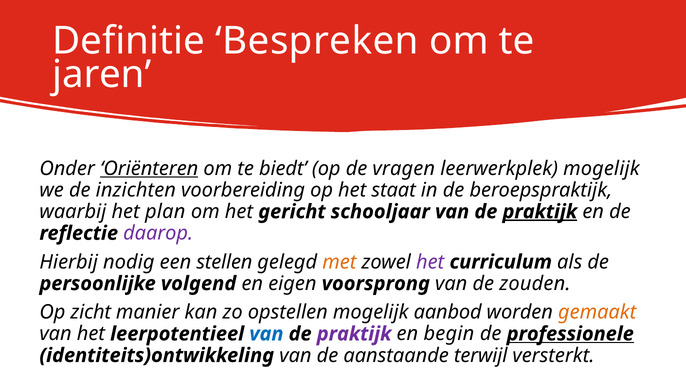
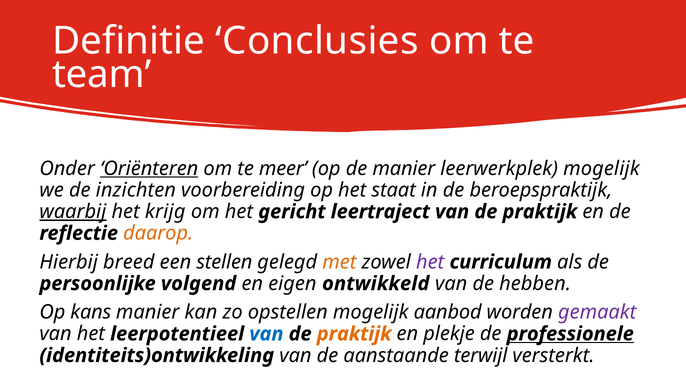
Bespreken: Bespreken -> Conclusies
jaren: jaren -> team
biedt: biedt -> meer
de vragen: vragen -> manier
waarbij underline: none -> present
plan: plan -> krijg
schooljaar: schooljaar -> leertraject
praktijk at (540, 212) underline: present -> none
daarop colour: purple -> orange
nodig: nodig -> breed
voorsprong: voorsprong -> ontwikkeld
zouden: zouden -> hebben
zicht: zicht -> kans
gemaakt colour: orange -> purple
praktijk at (354, 334) colour: purple -> orange
begin: begin -> plekje
